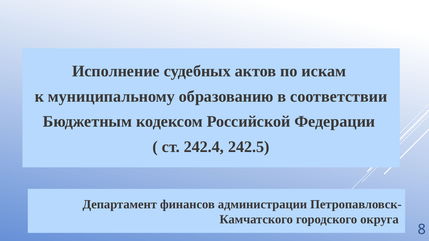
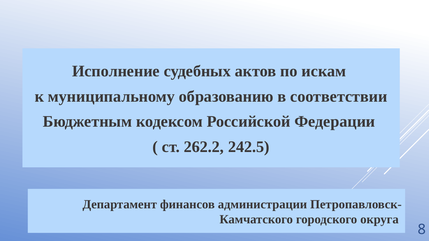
242.4: 242.4 -> 262.2
